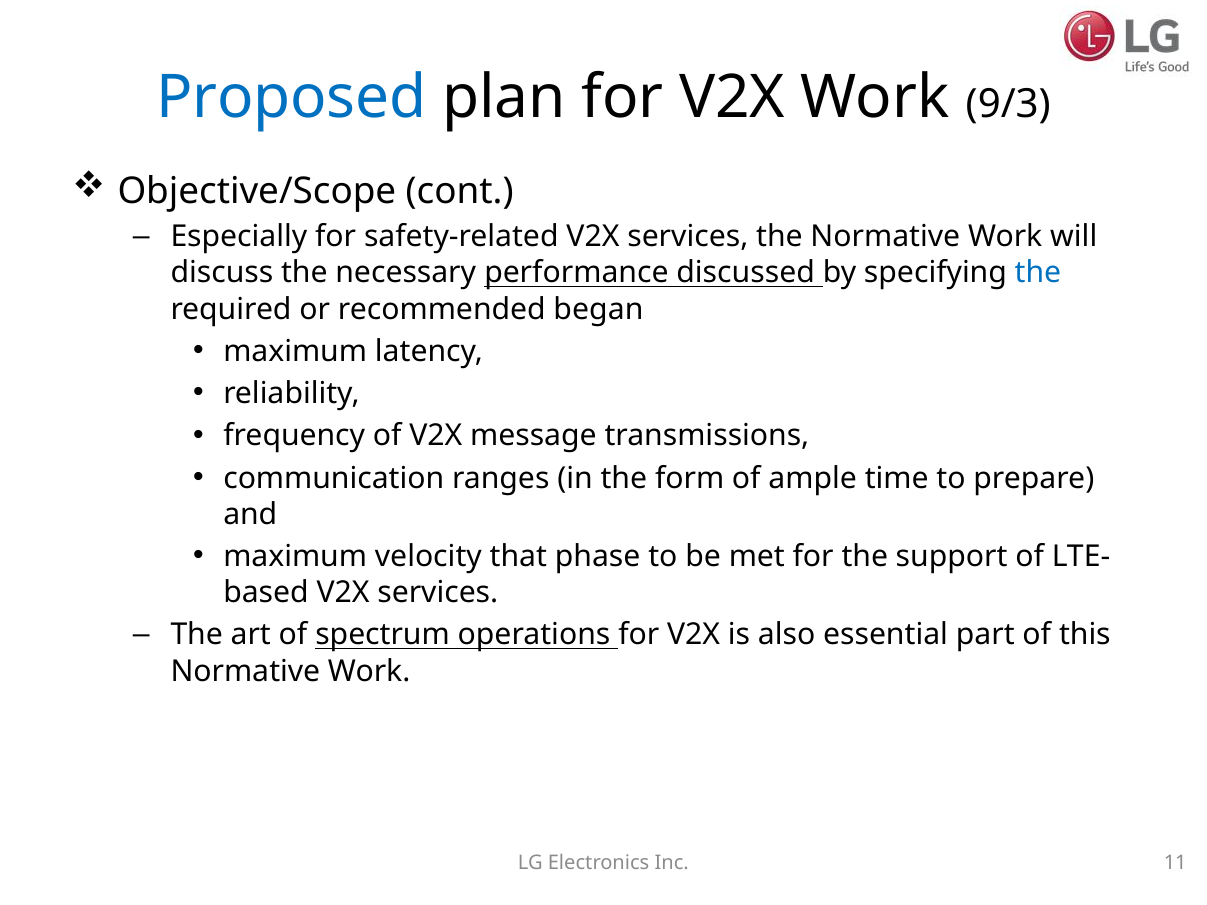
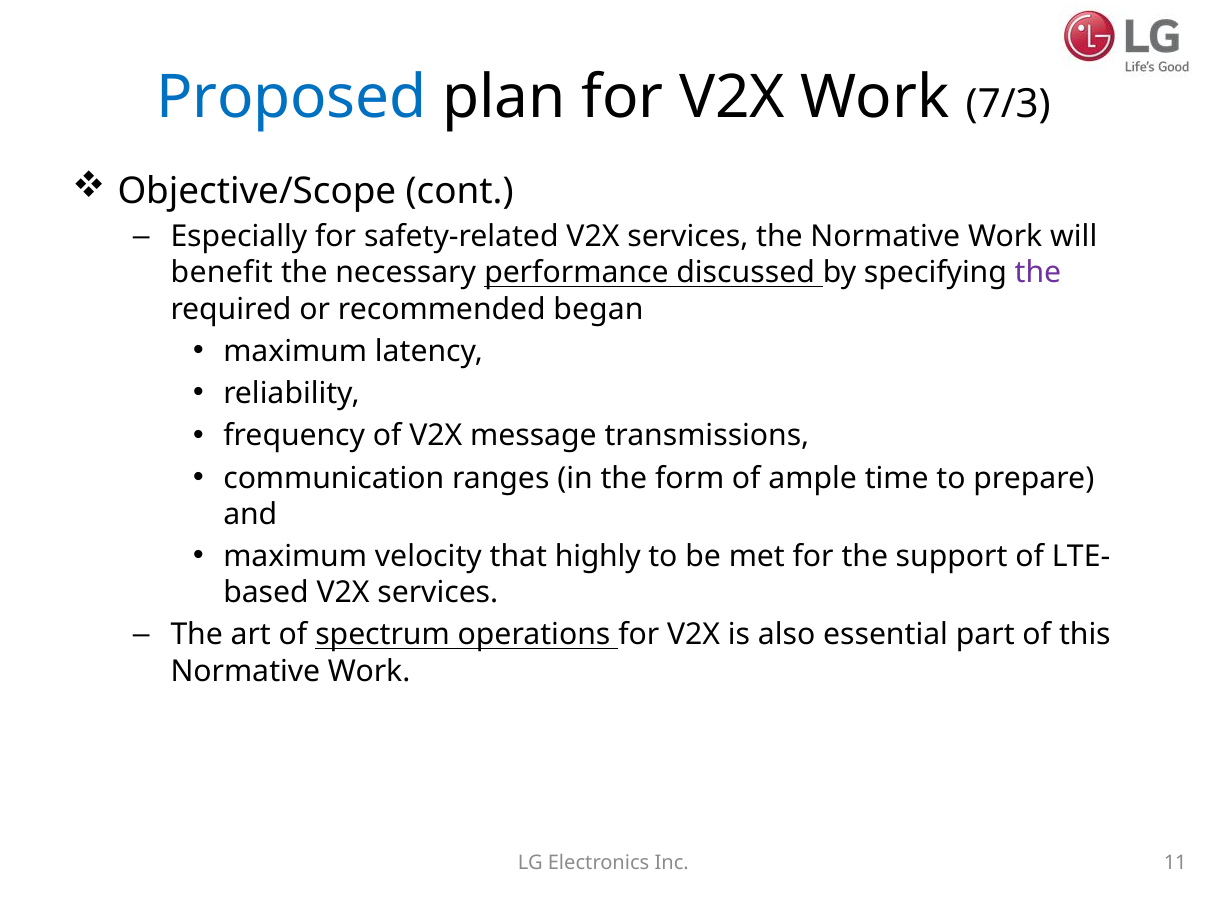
9/3: 9/3 -> 7/3
discuss: discuss -> benefit
the at (1038, 273) colour: blue -> purple
phase: phase -> highly
